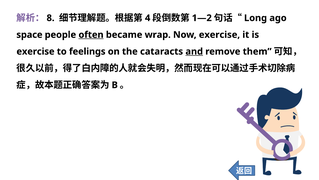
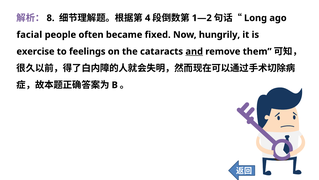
space: space -> facial
often underline: present -> none
wrap: wrap -> fixed
Now exercise: exercise -> hungrily
